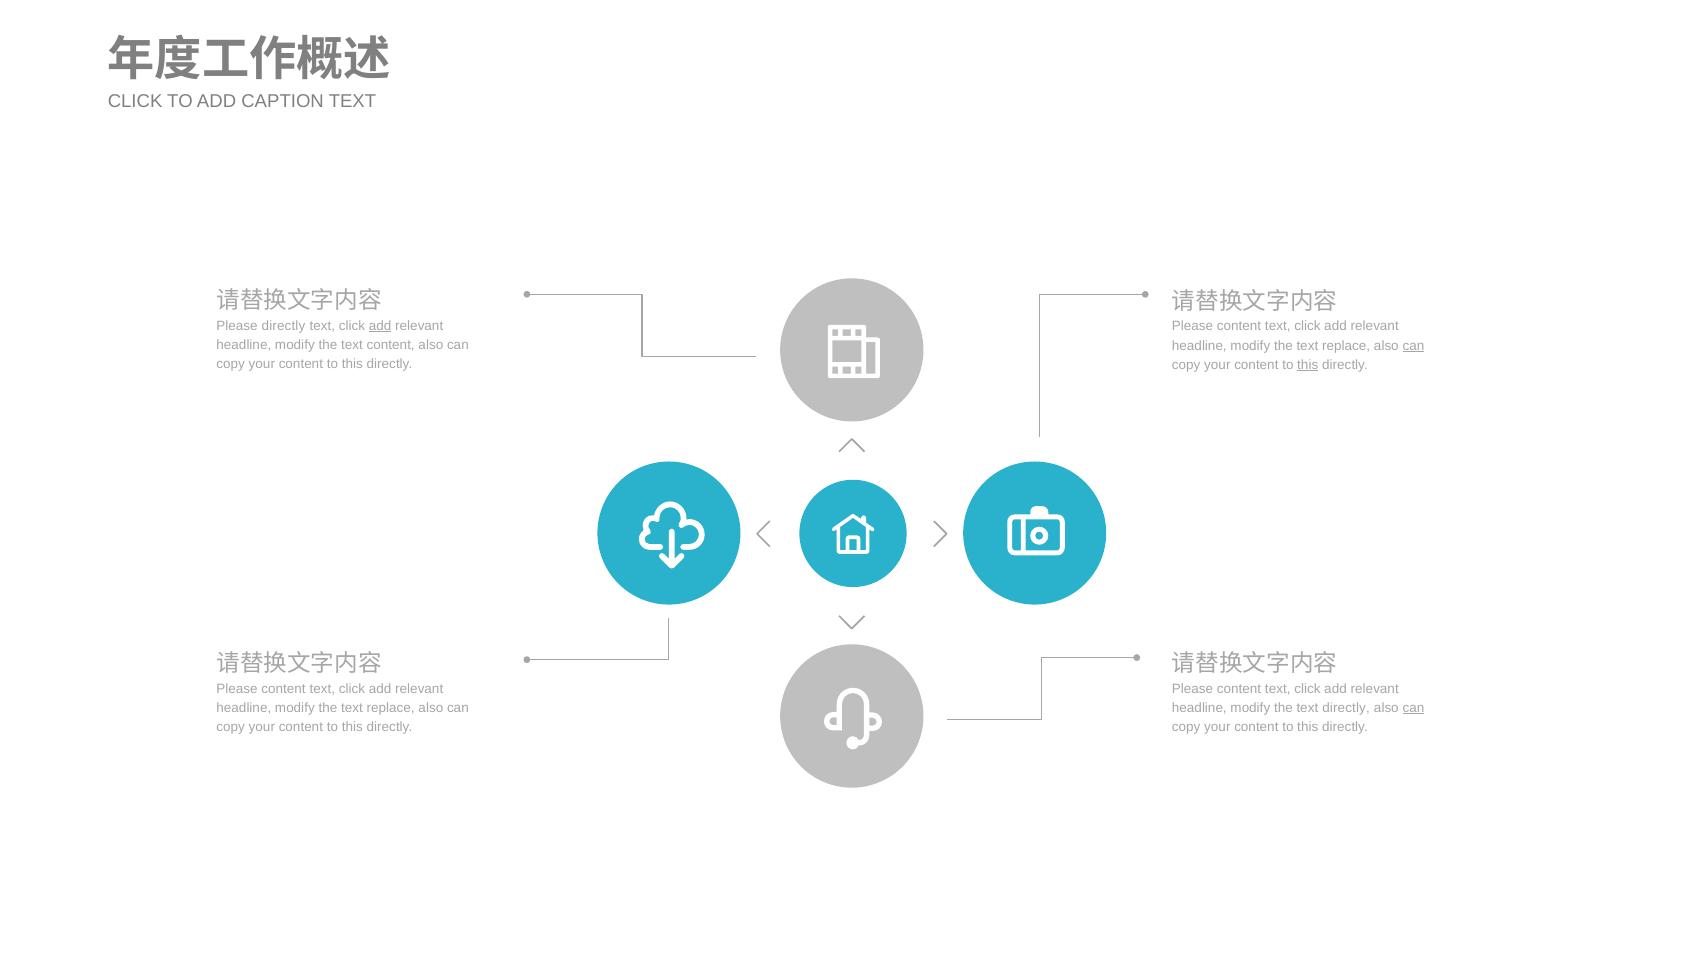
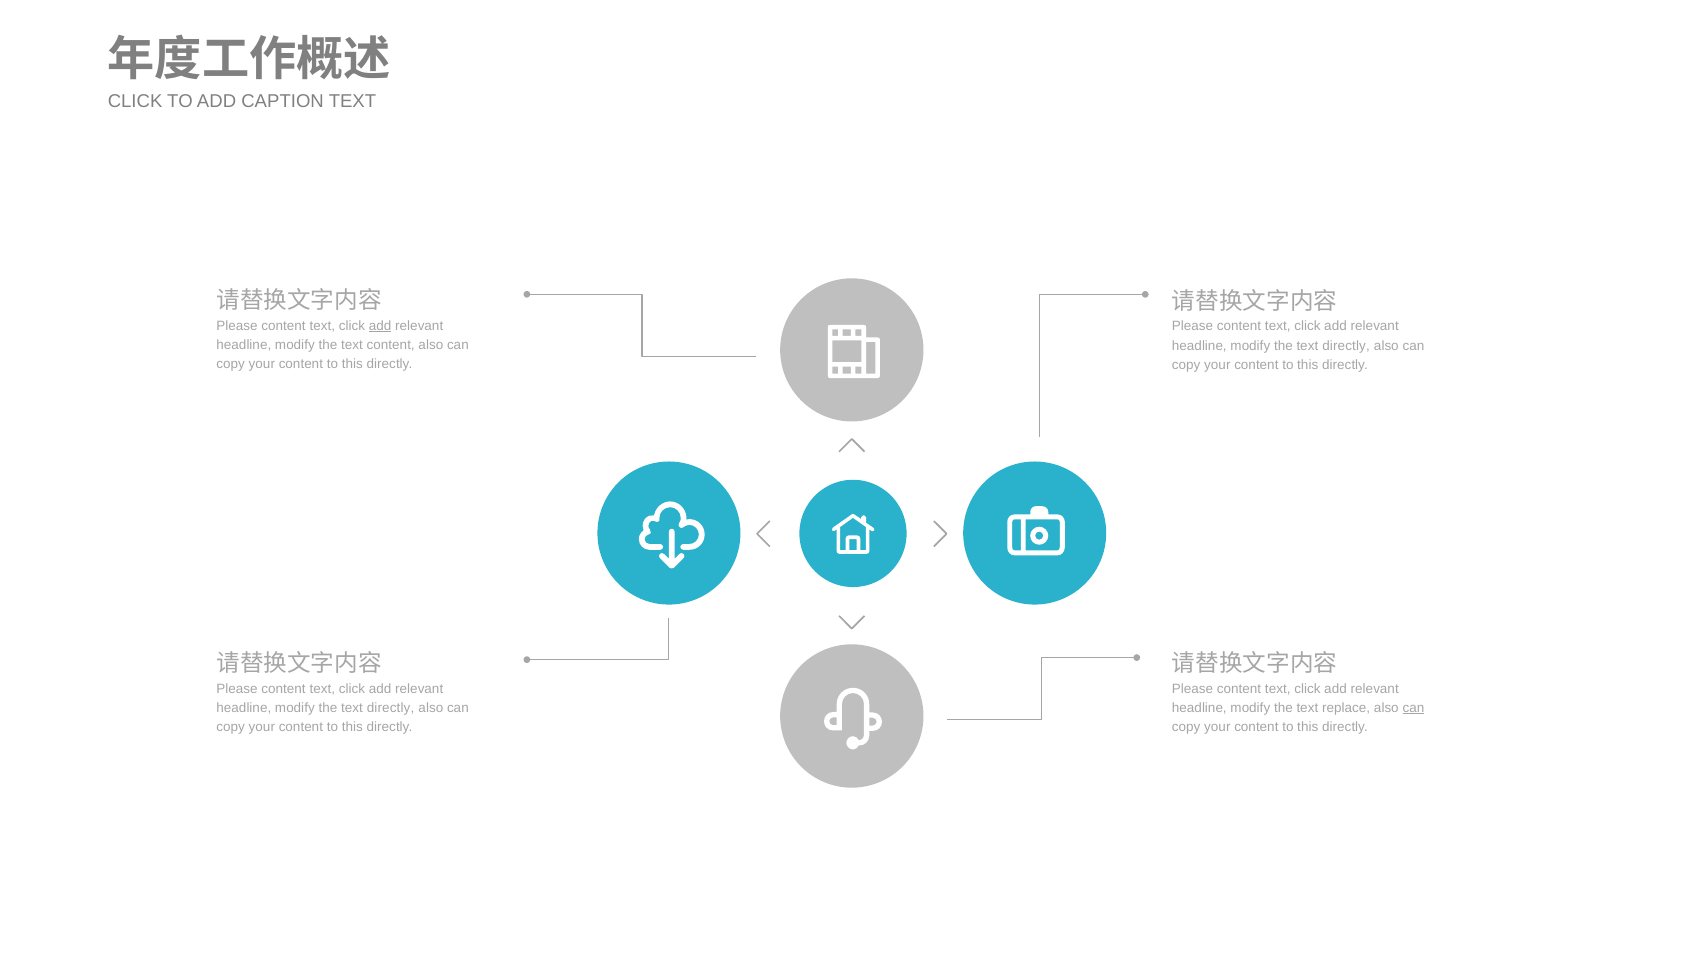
directly at (284, 326): directly -> content
replace at (1346, 346): replace -> directly
can at (1413, 346) underline: present -> none
this at (1308, 365) underline: present -> none
replace at (391, 708): replace -> directly
text directly: directly -> replace
